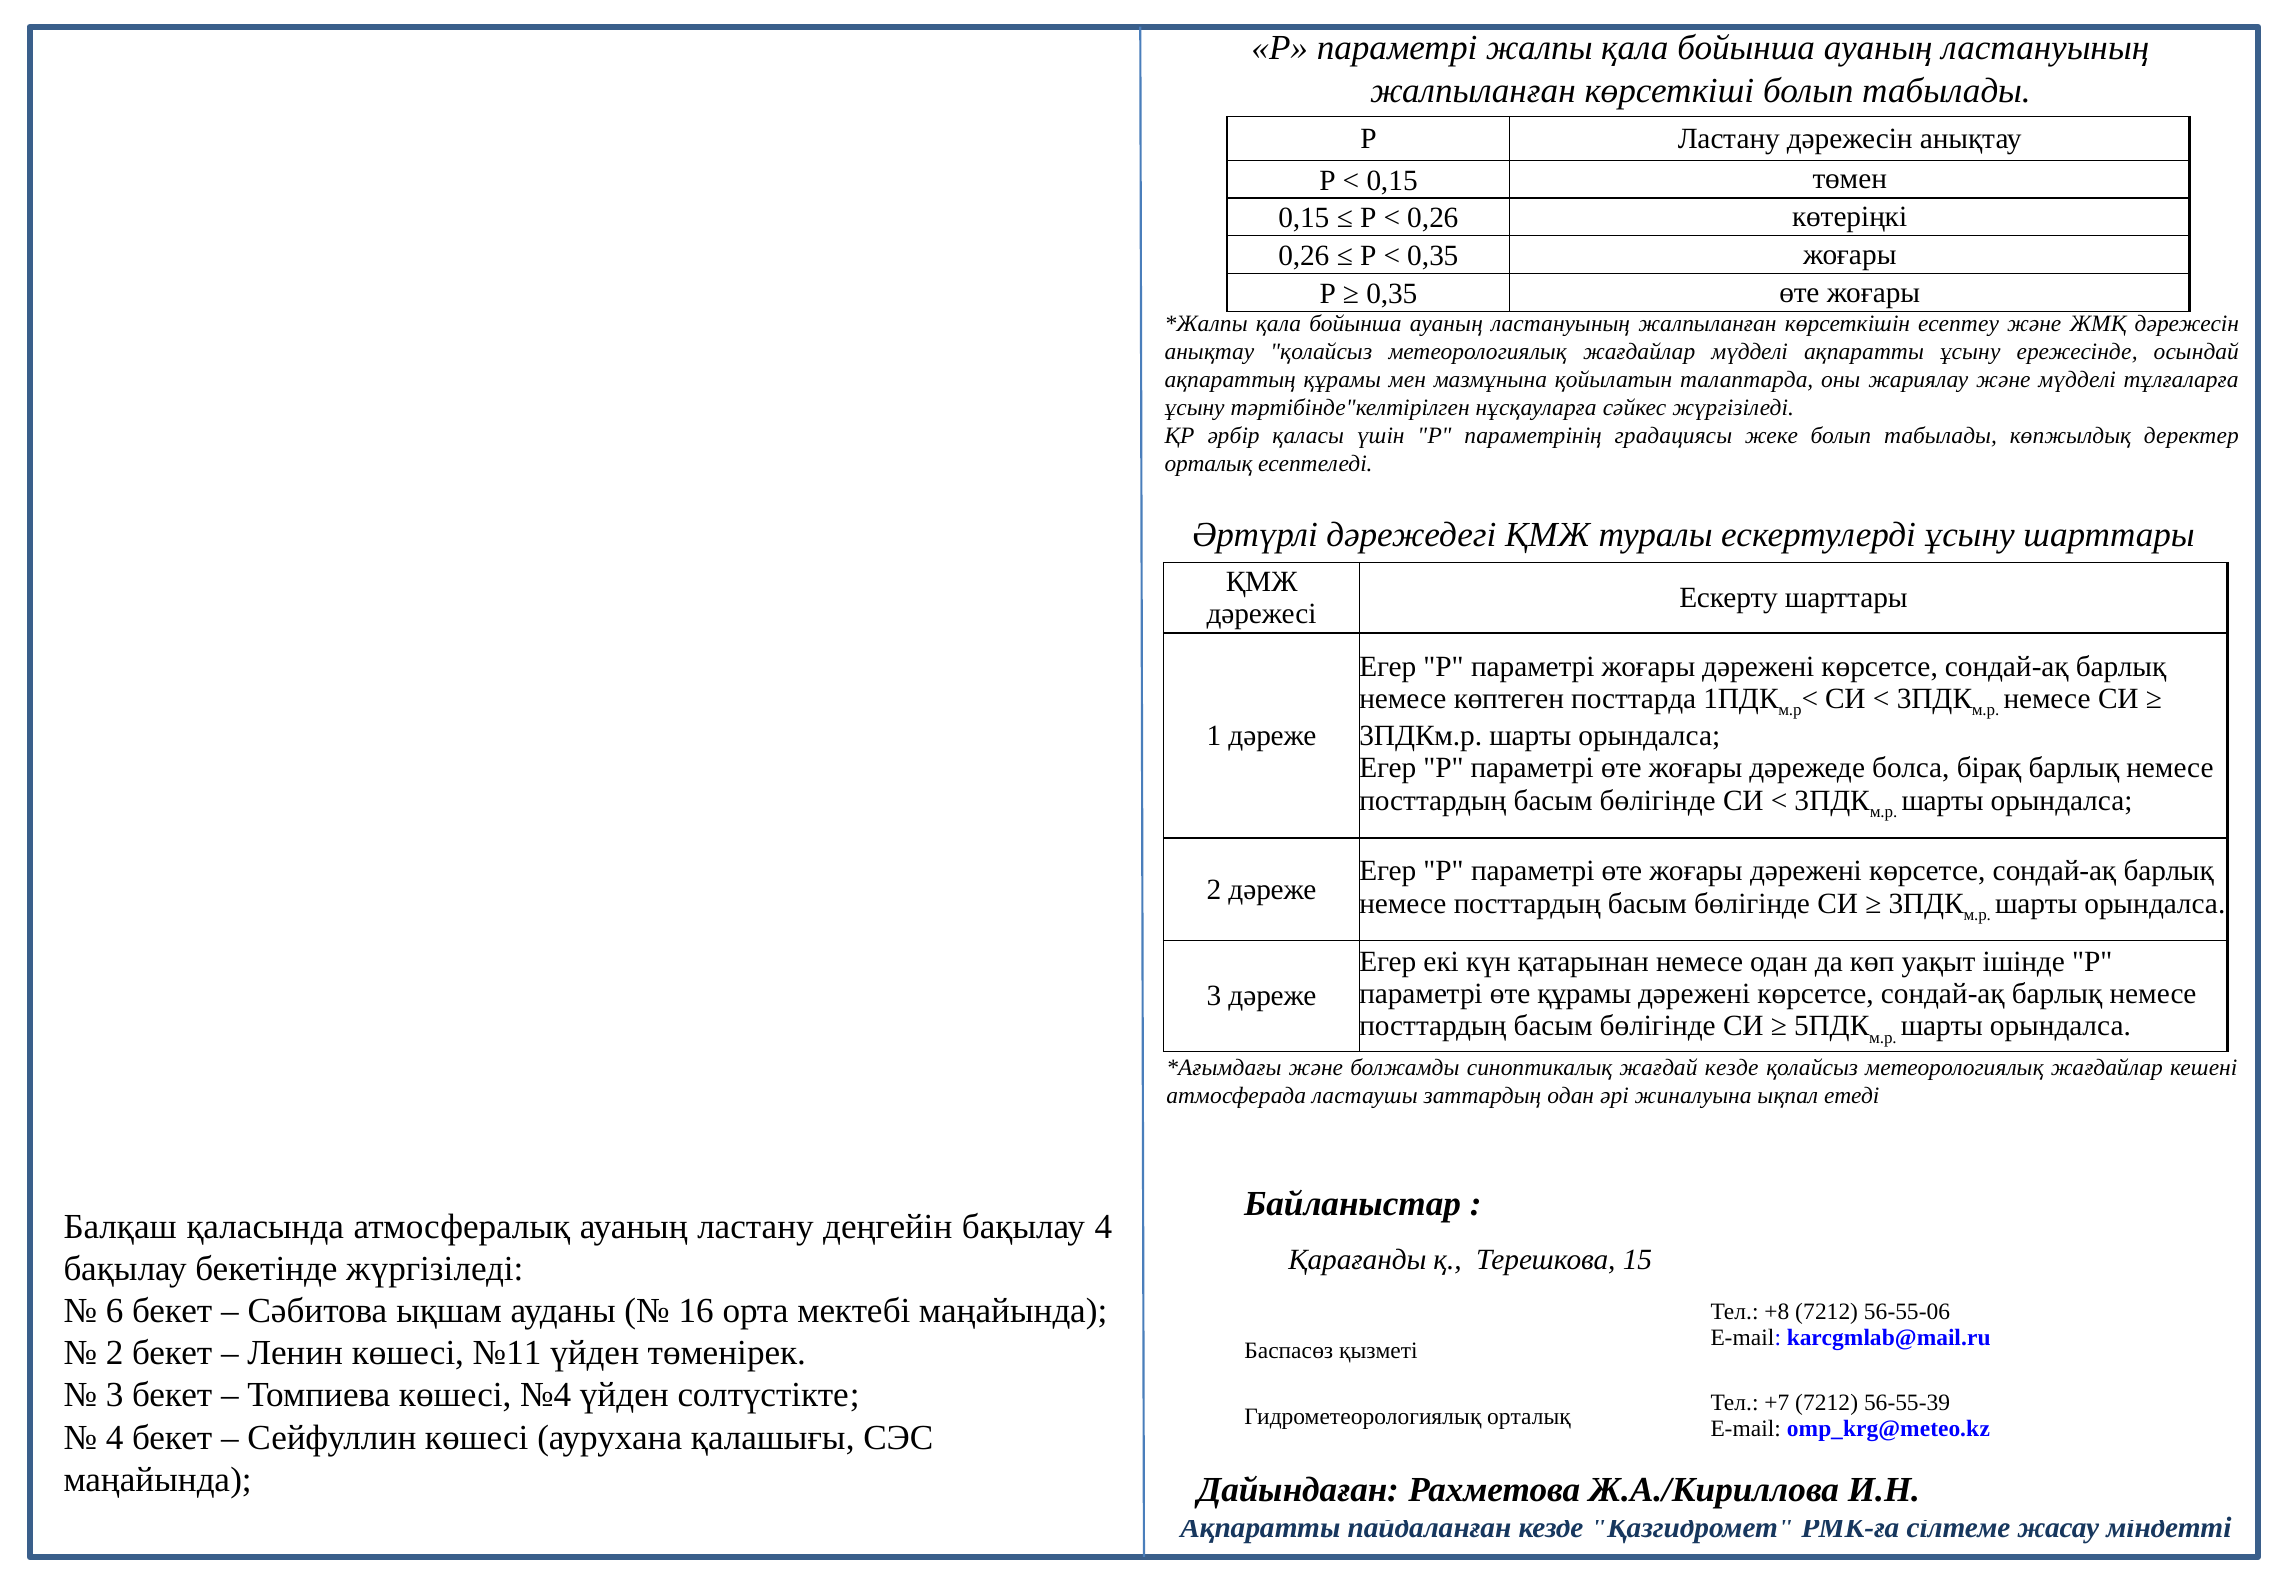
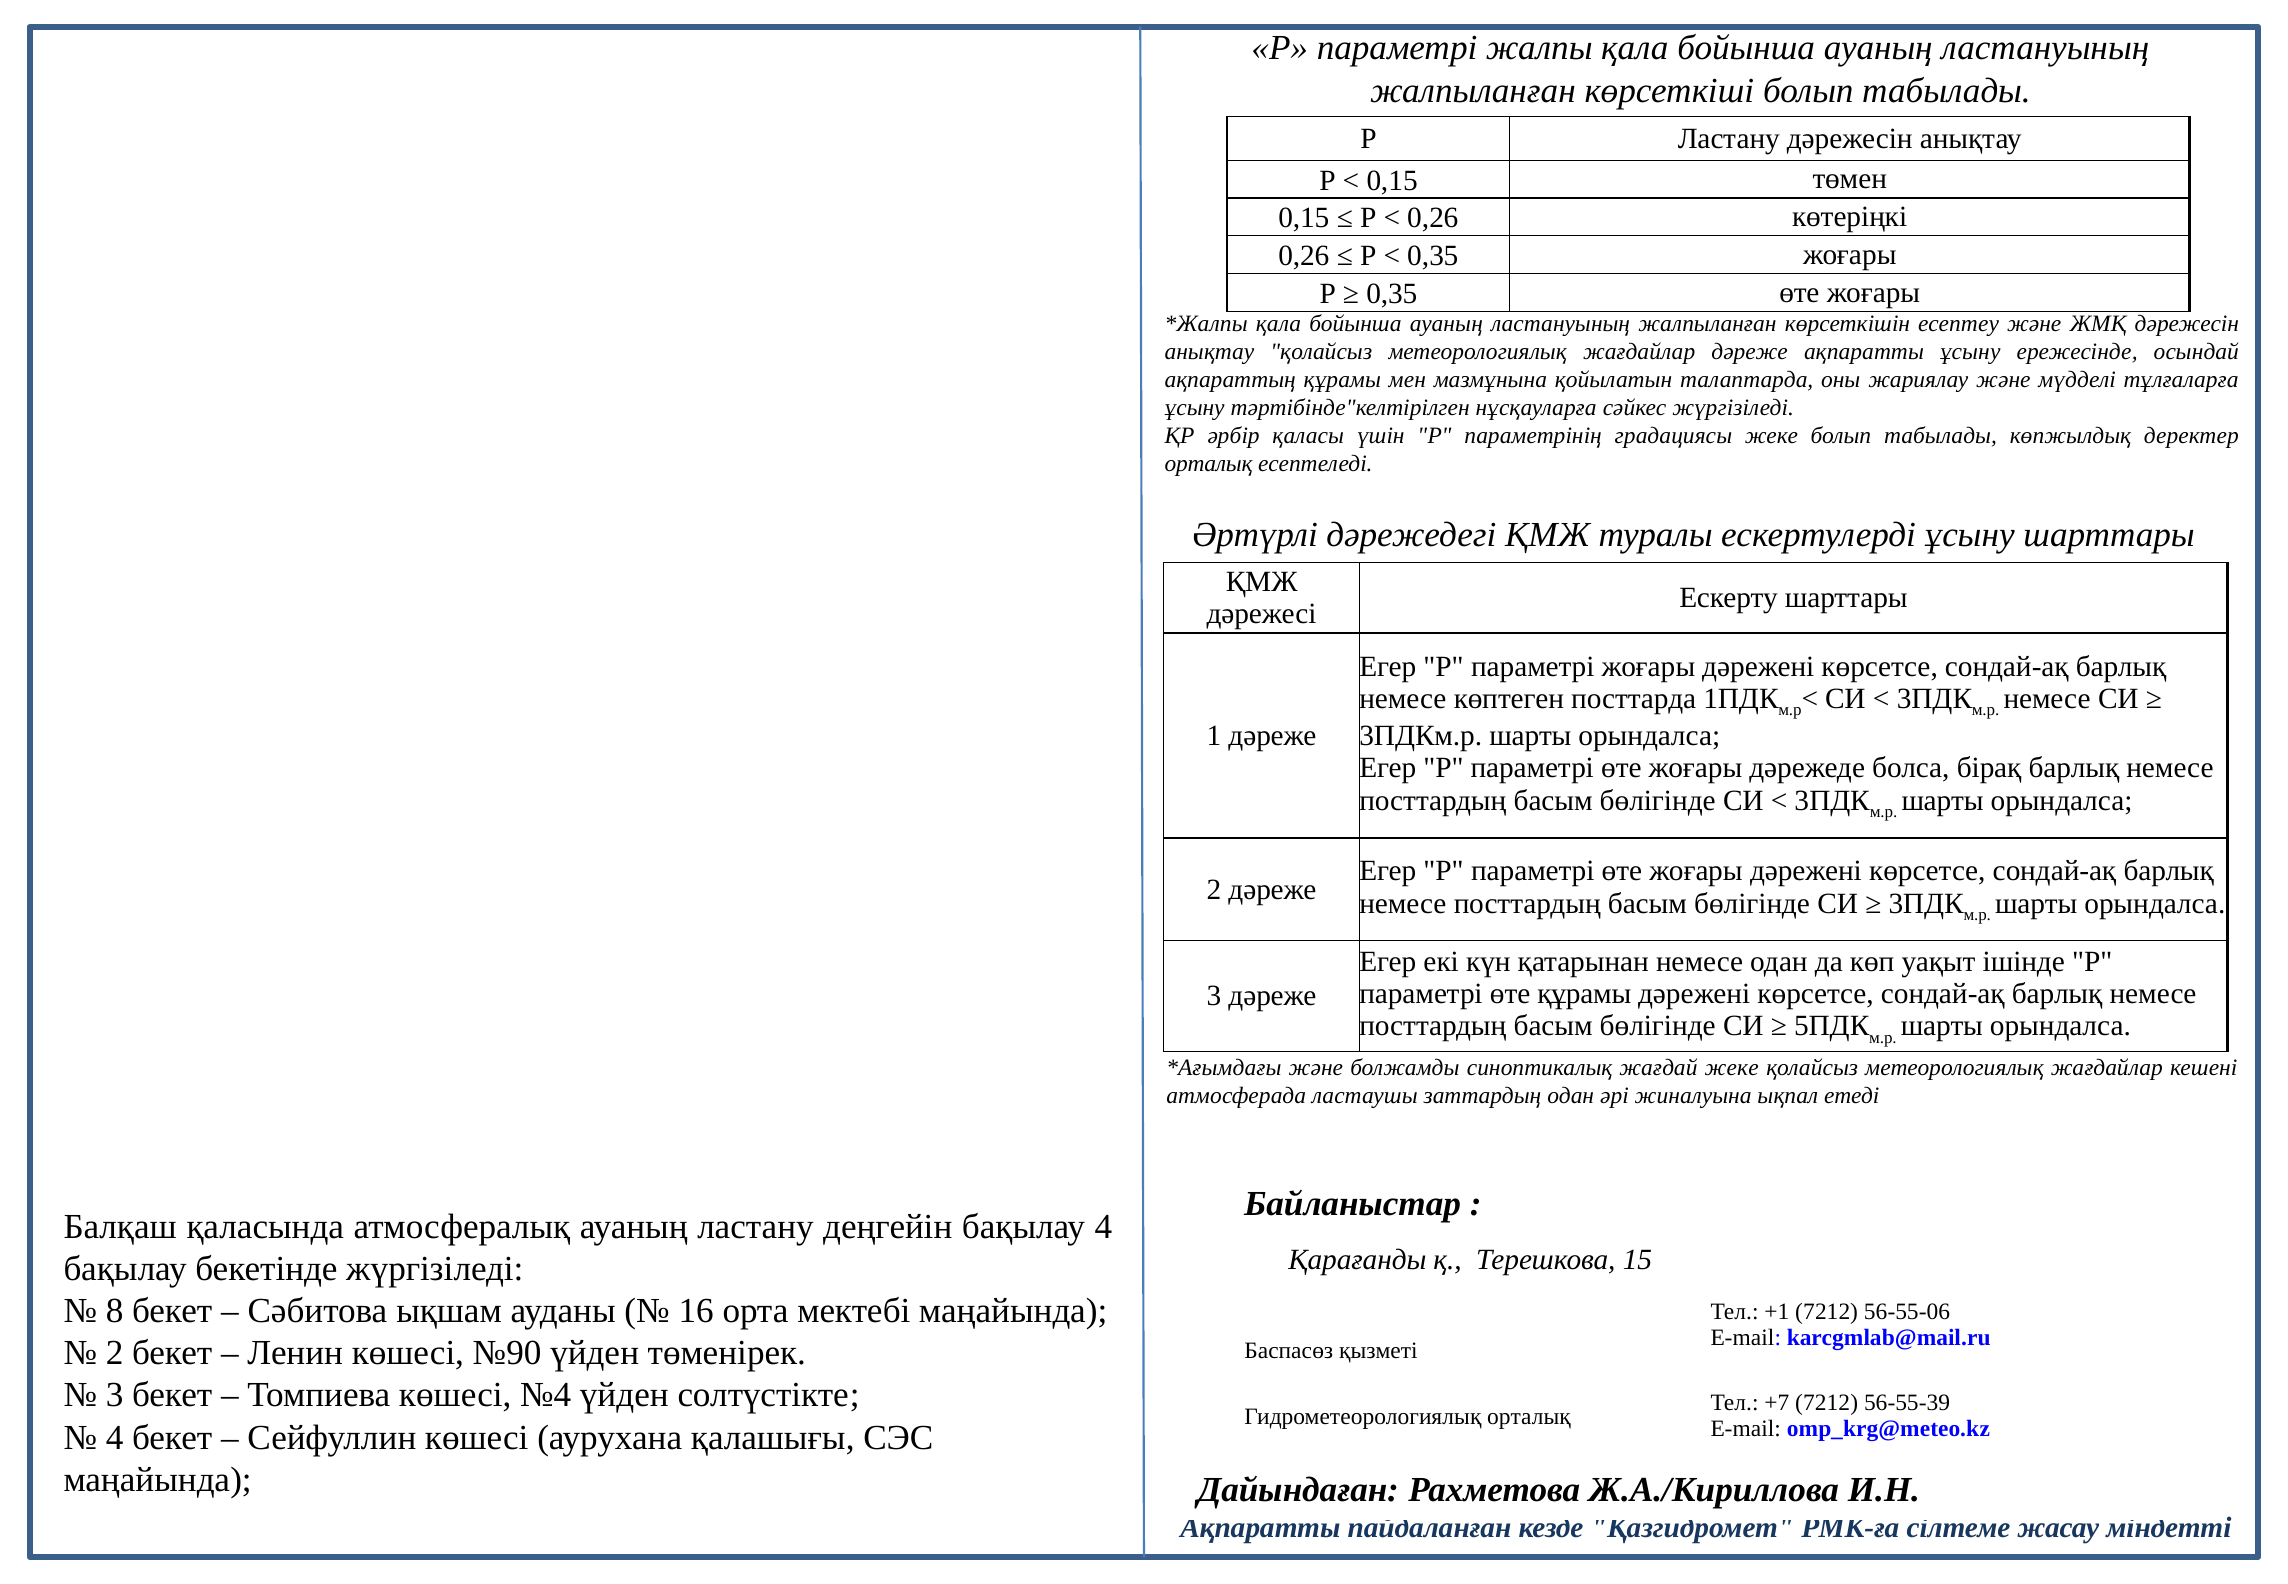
жағдайлар мүдделі: мүдделі -> дәреже
жағдай кезде: кезде -> жеке
6: 6 -> 8
+8: +8 -> +1
№11: №11 -> №90
